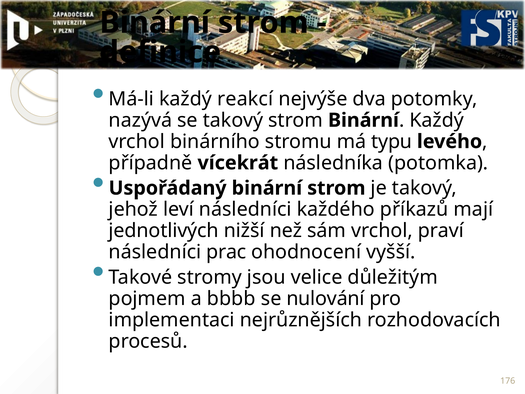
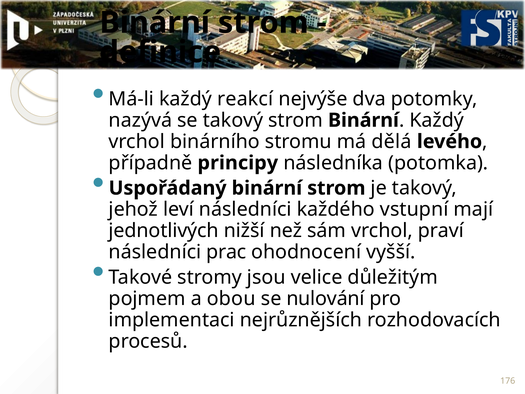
typu: typu -> dělá
vícekrát: vícekrát -> principy
příkazů: příkazů -> vstupní
bbbb: bbbb -> obou
